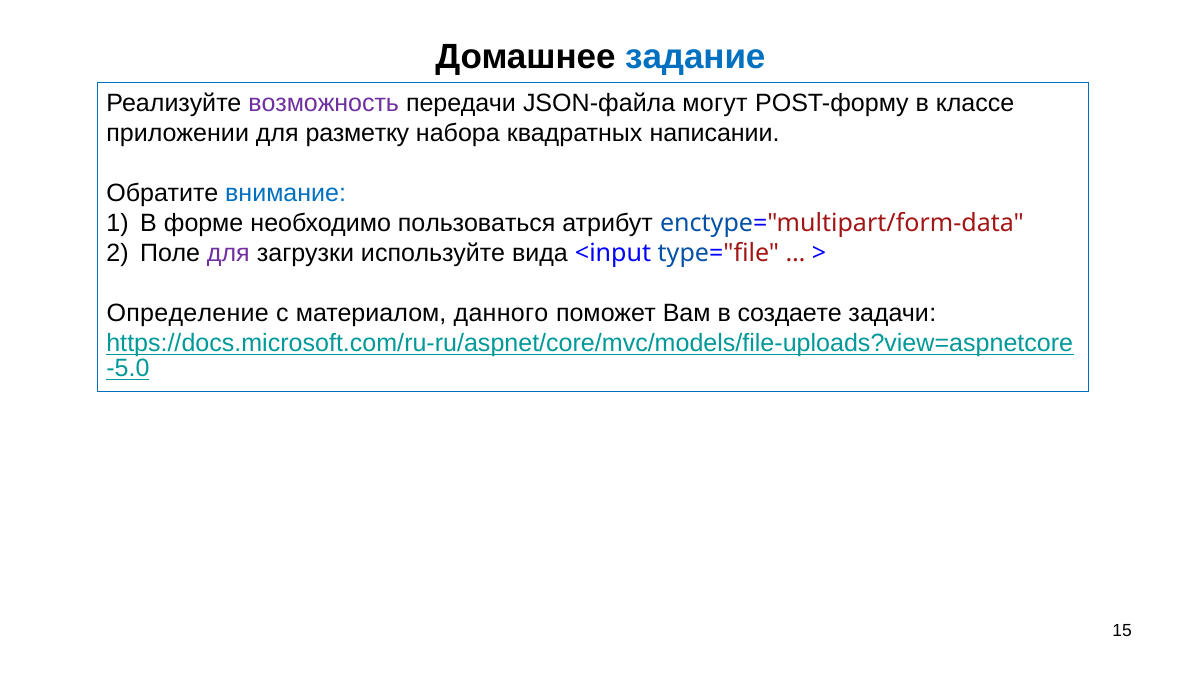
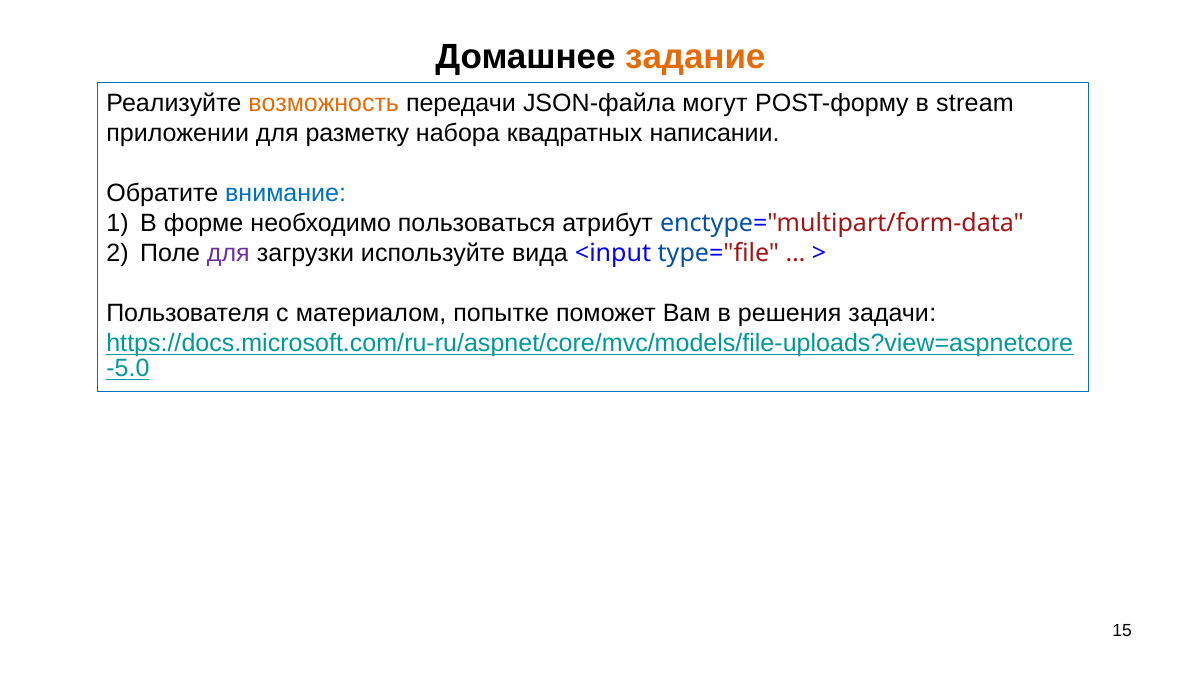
задание colour: blue -> orange
возможность colour: purple -> orange
классе: классе -> stream
Определение: Определение -> Пользователя
данного: данного -> попытке
создаете: создаете -> решения
